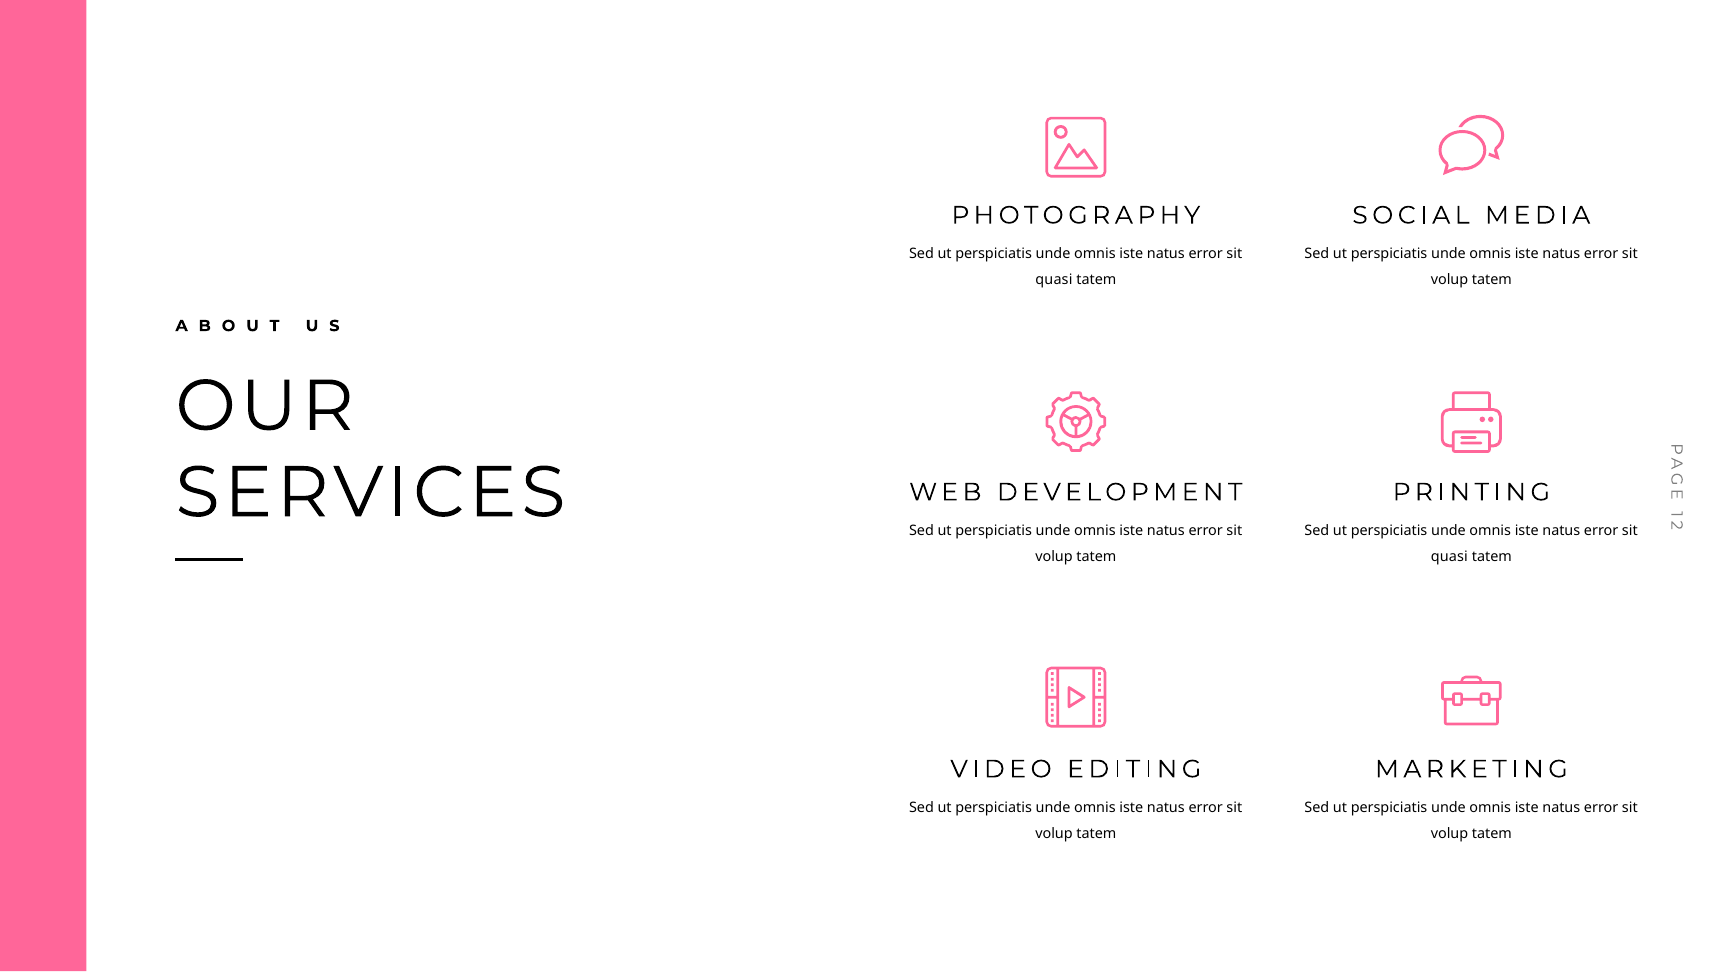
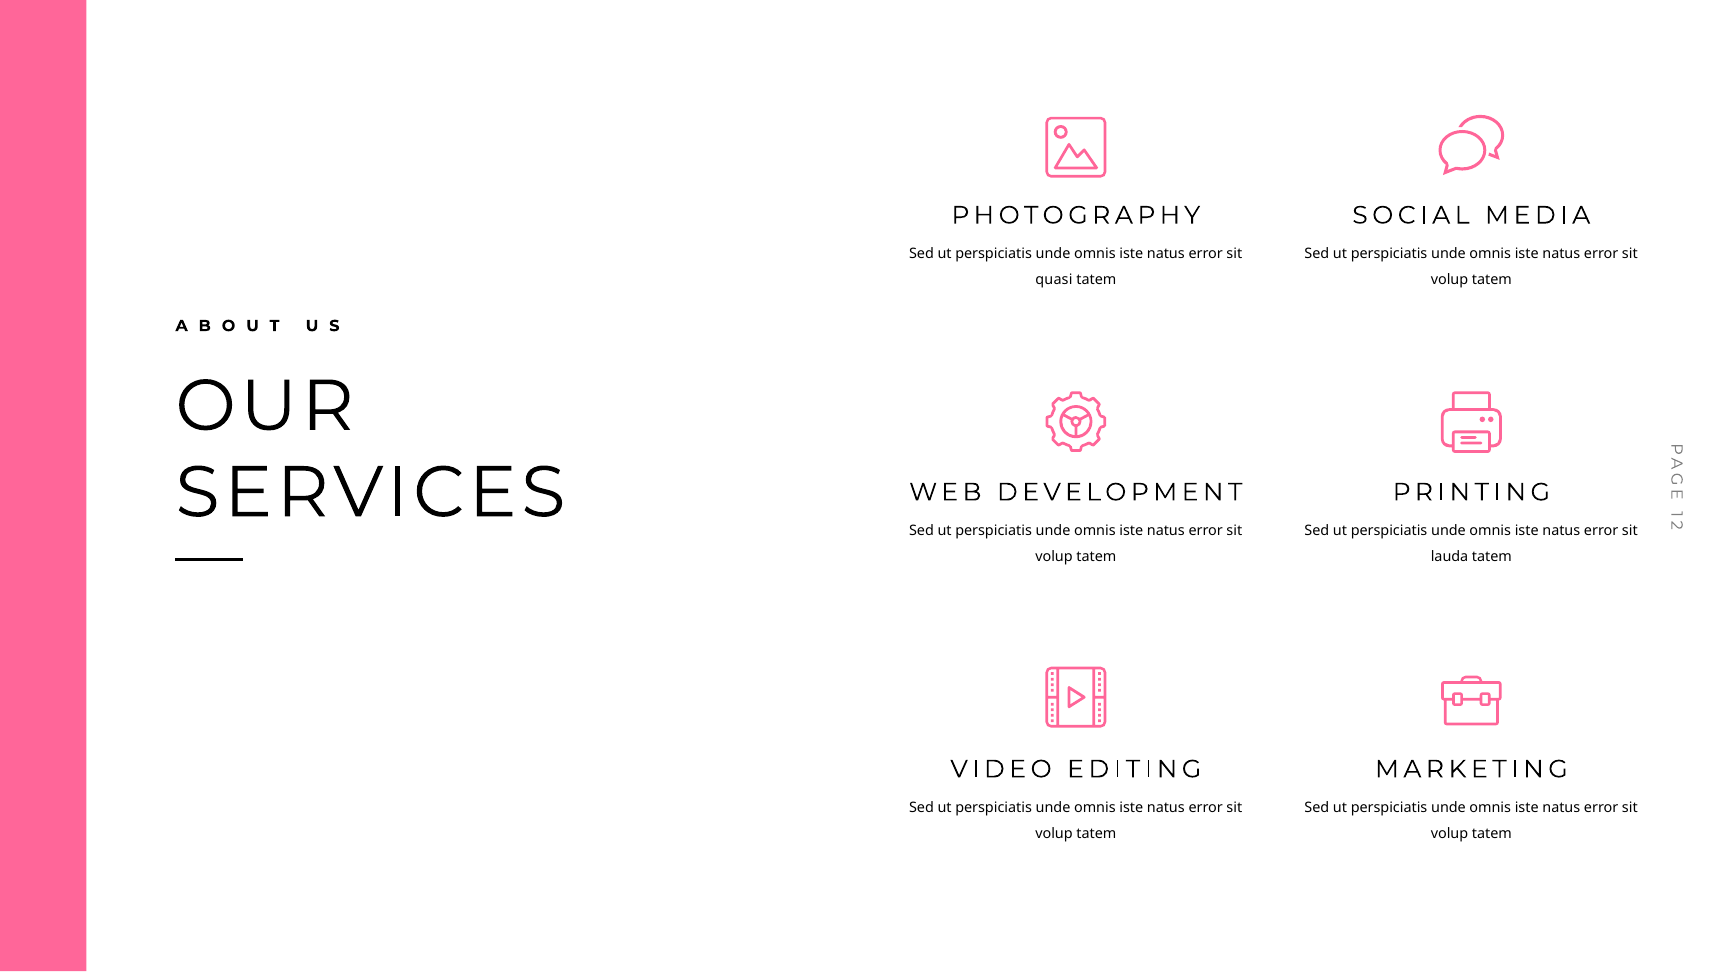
quasi at (1449, 556): quasi -> lauda
